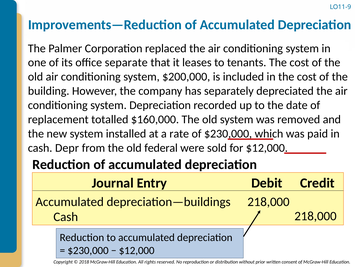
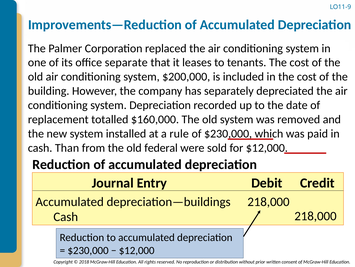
rate: rate -> rule
Depr: Depr -> Than
